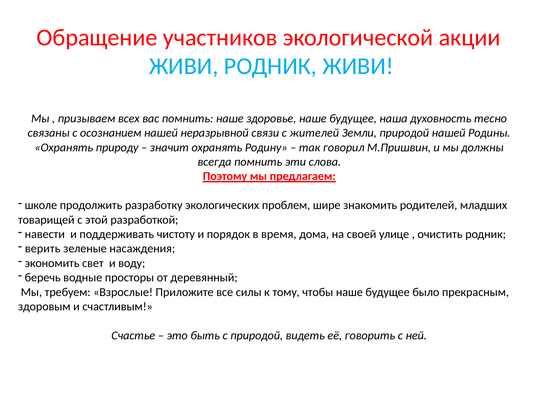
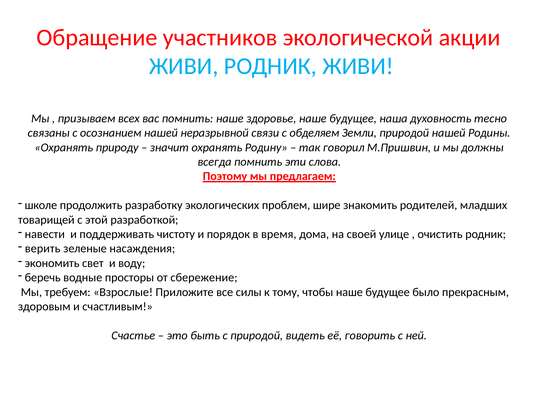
жителей: жителей -> обделяем
деревянный: деревянный -> сбережение
